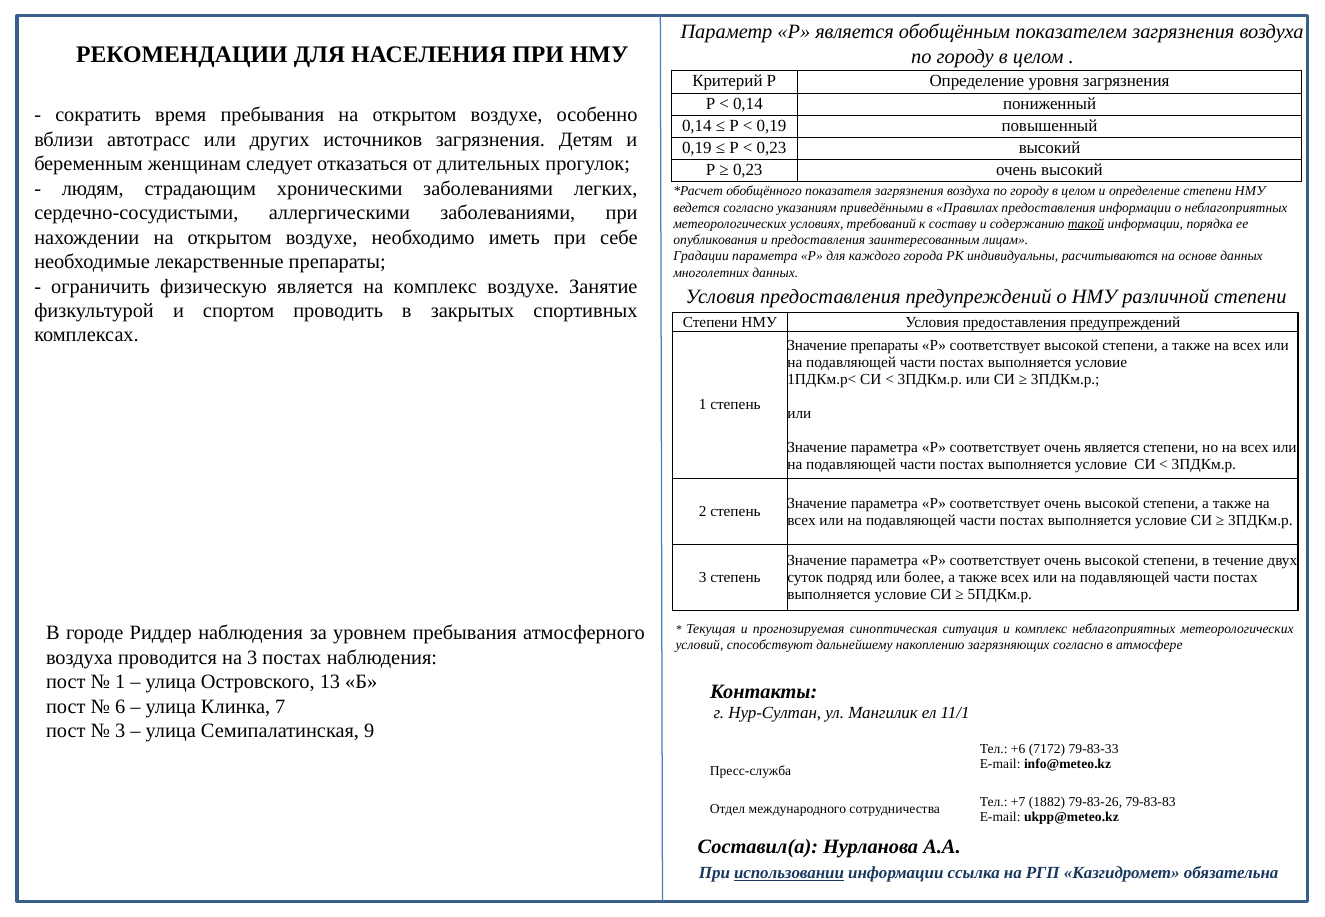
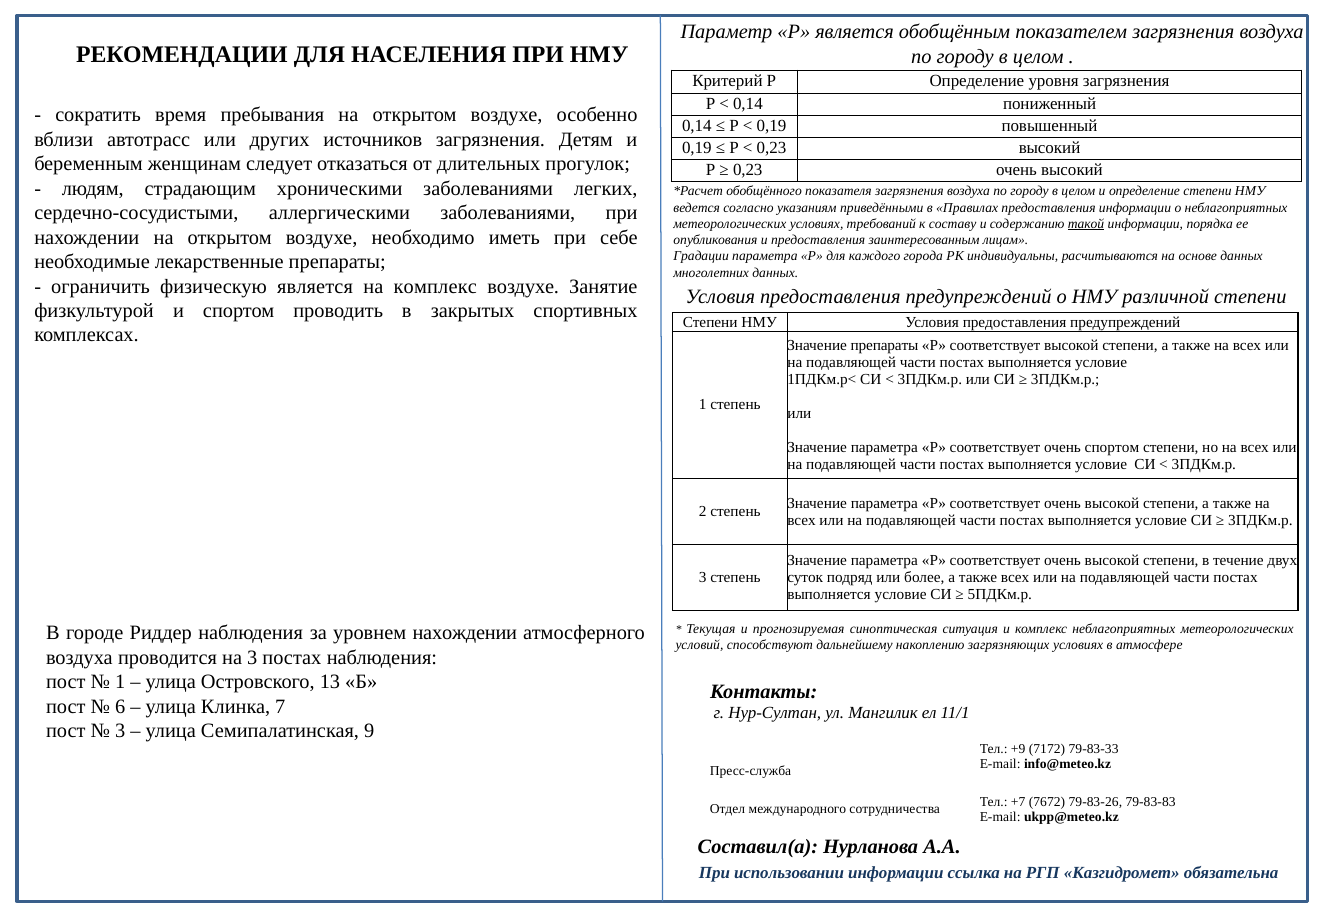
очень является: является -> спортом
уровнем пребывания: пребывания -> нахождении
загрязняющих согласно: согласно -> условиях
+6: +6 -> +9
1882: 1882 -> 7672
использовании underline: present -> none
